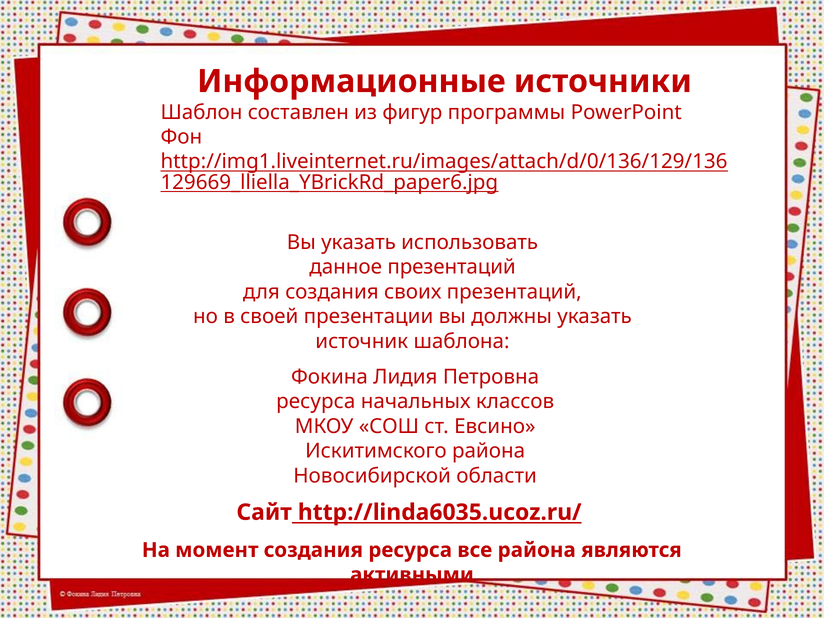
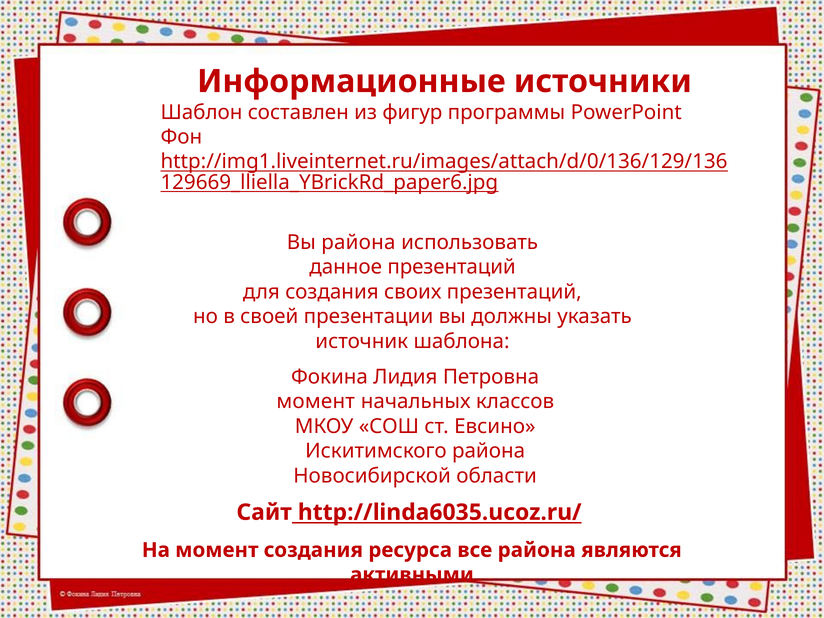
Вы указать: указать -> района
ресурса at (316, 402): ресурса -> момент
